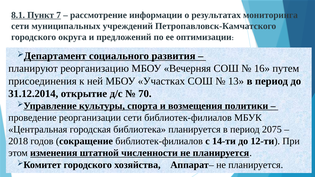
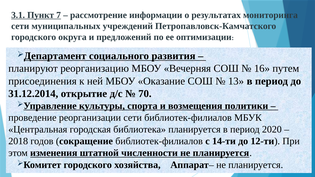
8.1: 8.1 -> 3.1
Участках: Участках -> Оказание
2075: 2075 -> 2020
